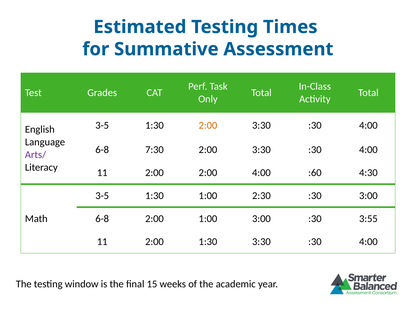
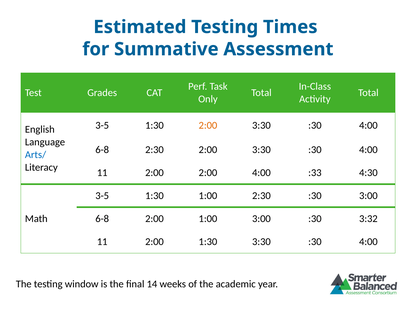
6-8 7:30: 7:30 -> 2:30
Arts/ colour: purple -> blue
:60: :60 -> :33
3:55: 3:55 -> 3:32
15: 15 -> 14
